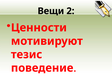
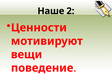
Вещи: Вещи -> Наше
тезис: тезис -> вещи
